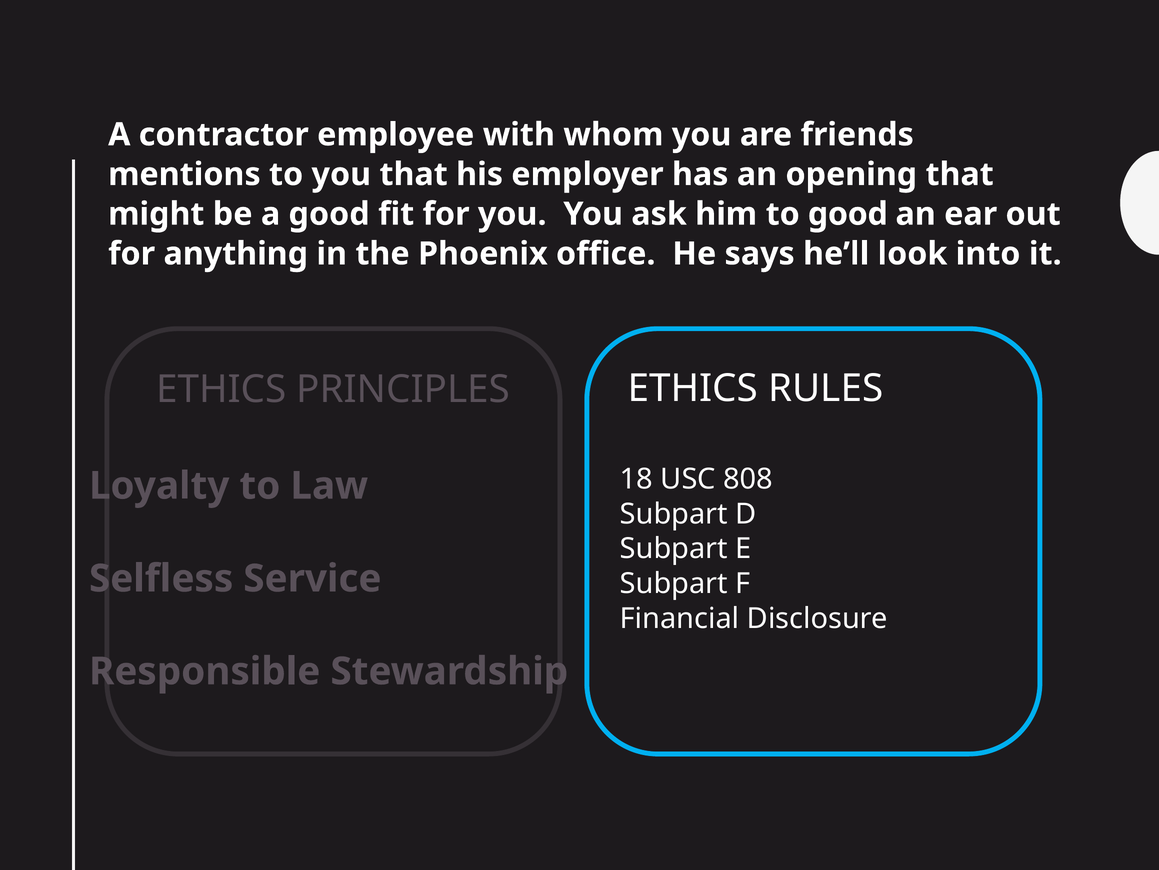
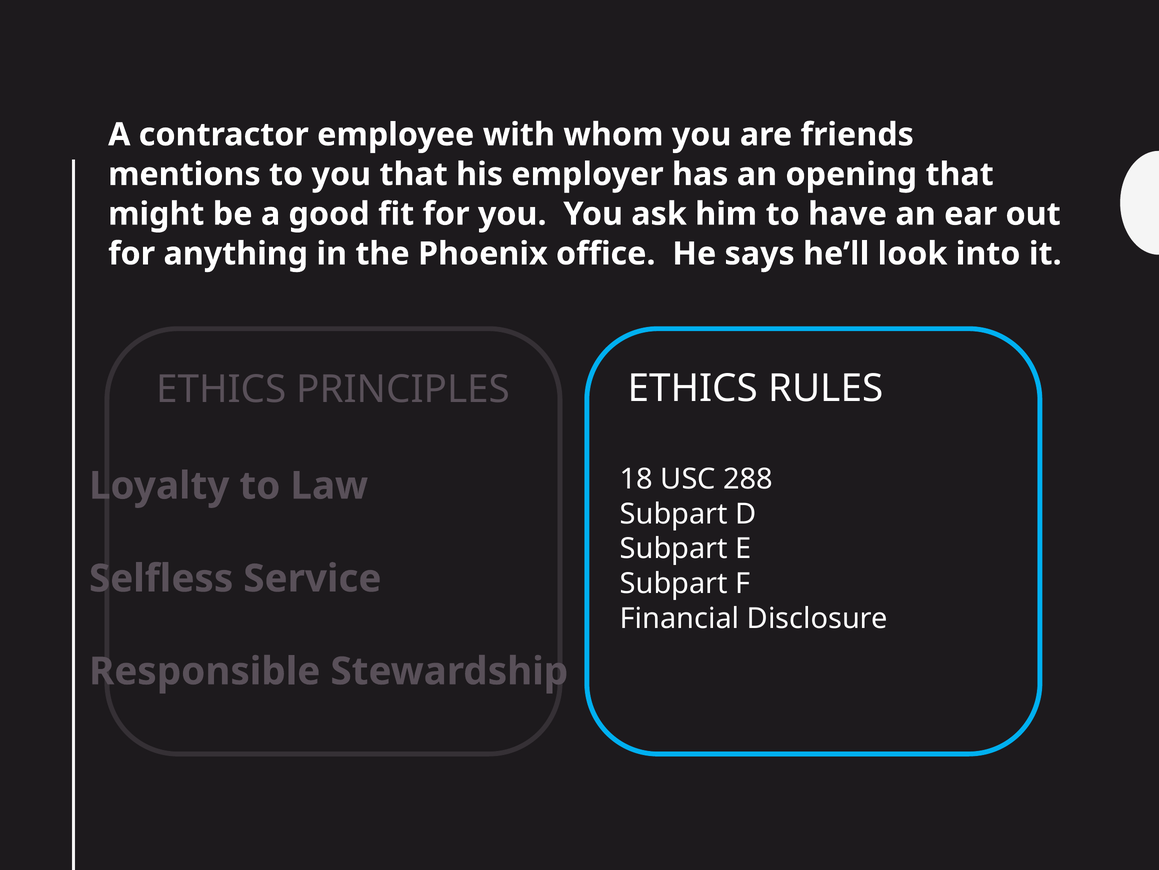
to good: good -> have
808: 808 -> 288
